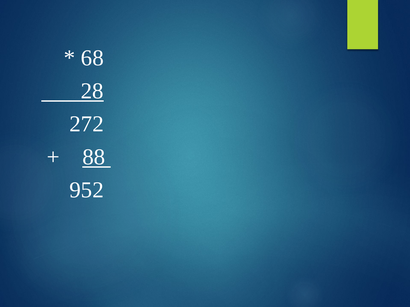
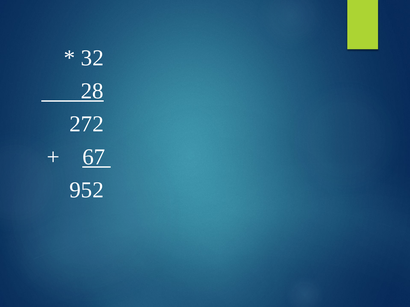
68: 68 -> 32
88: 88 -> 67
